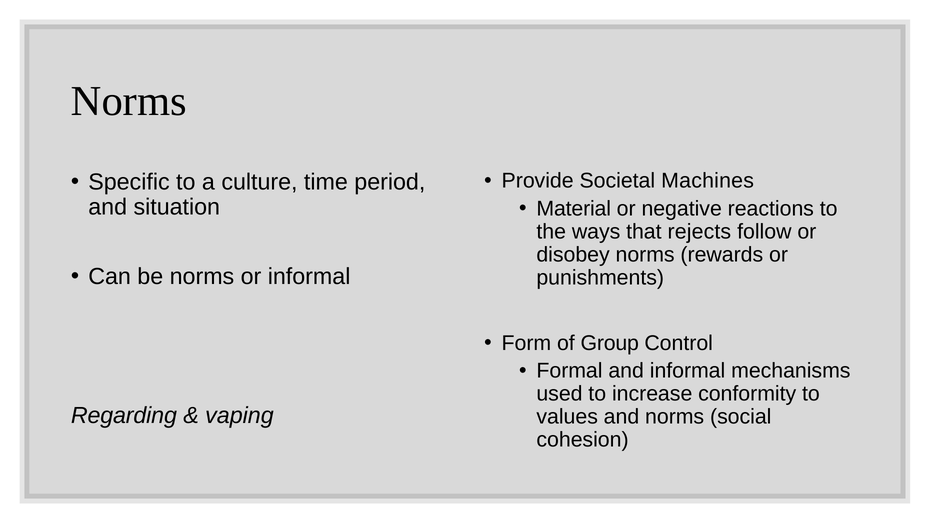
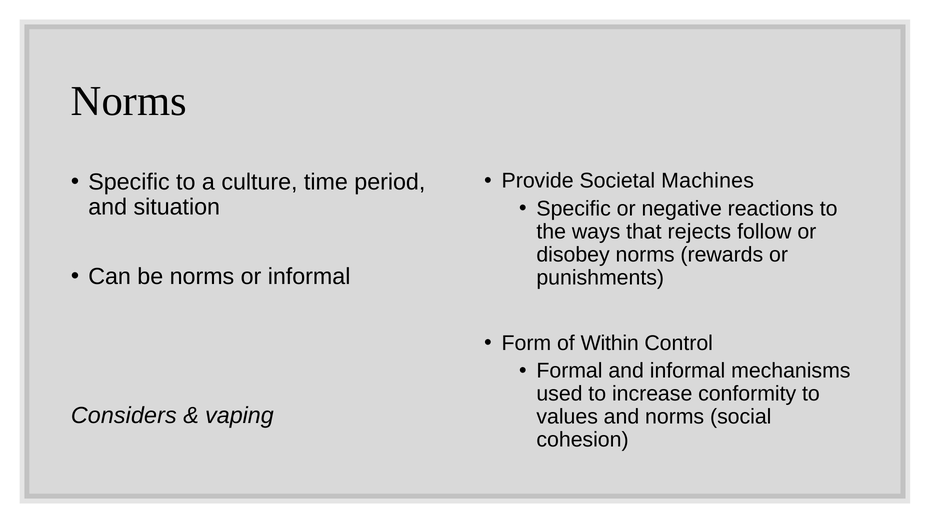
Material at (574, 209): Material -> Specific
Group: Group -> Within
Regarding: Regarding -> Considers
